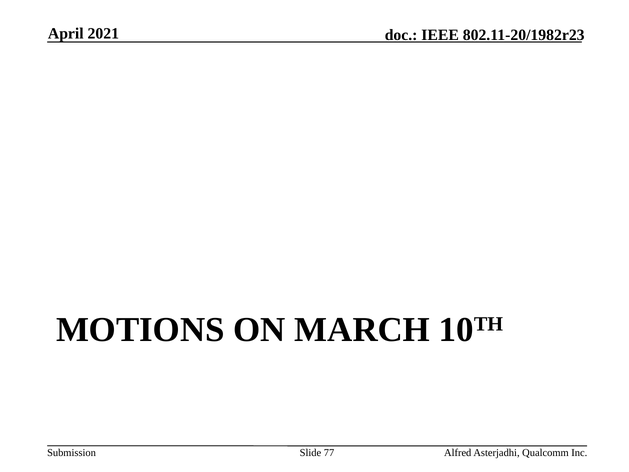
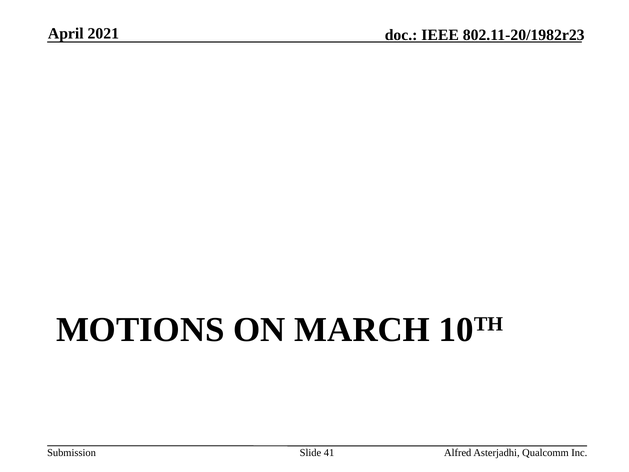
77: 77 -> 41
